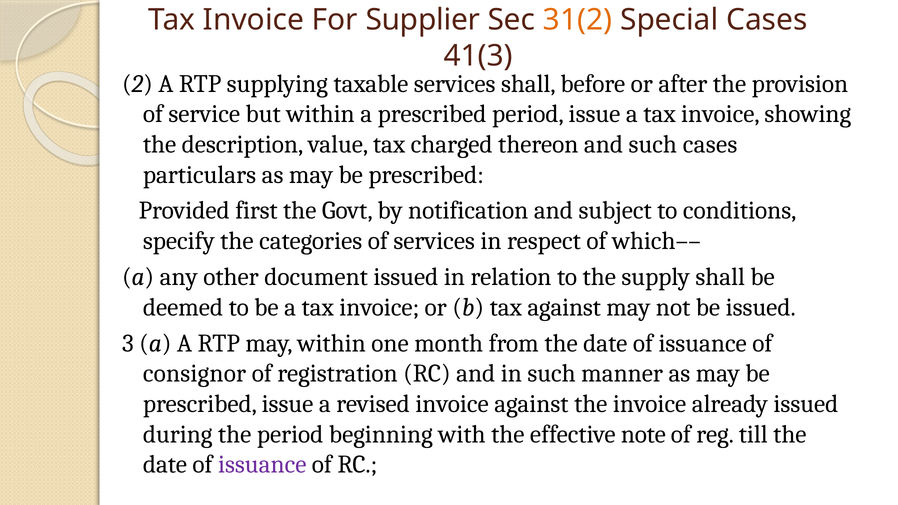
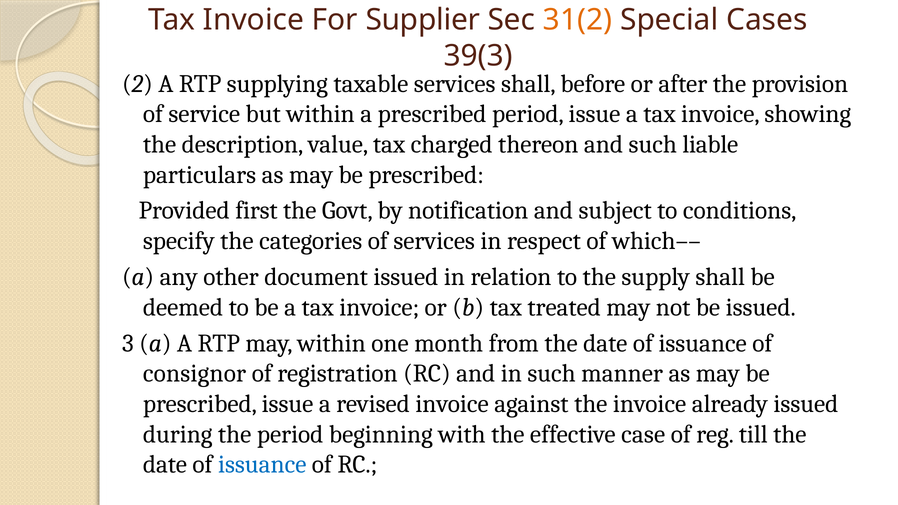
41(3: 41(3 -> 39(3
such cases: cases -> liable
tax against: against -> treated
note: note -> case
issuance at (262, 465) colour: purple -> blue
